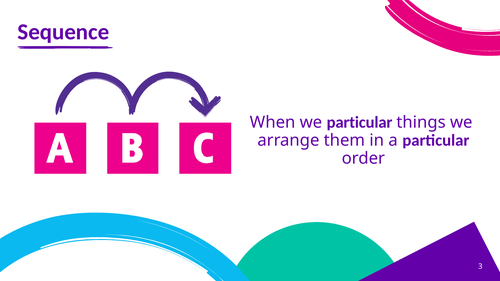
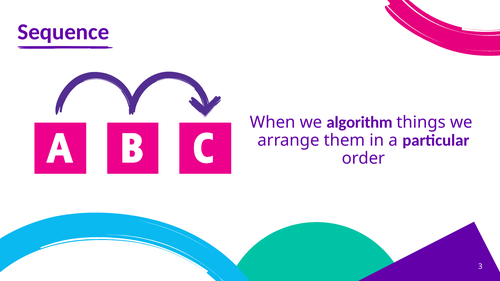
we particular: particular -> algorithm
